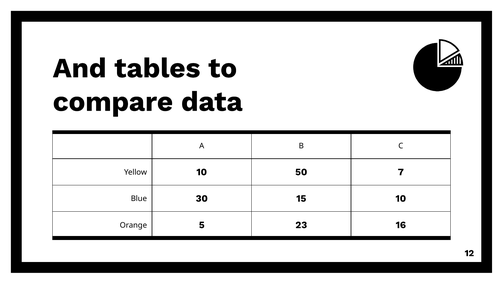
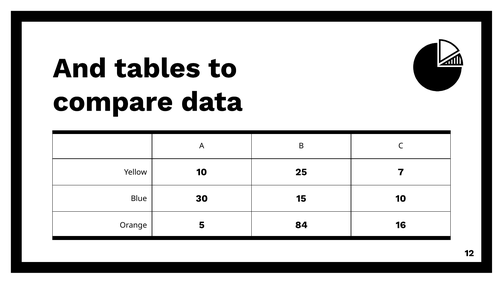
50: 50 -> 25
23: 23 -> 84
